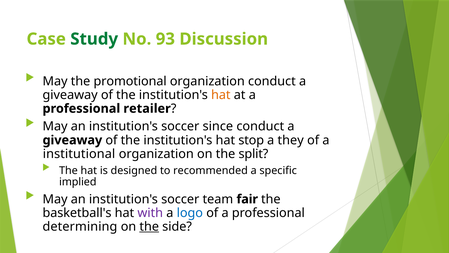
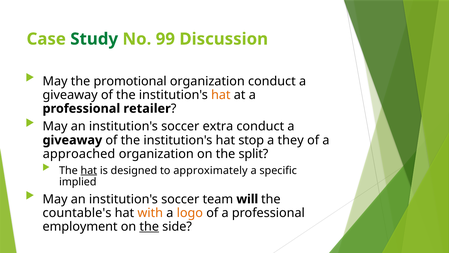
93: 93 -> 99
since: since -> extra
institutional: institutional -> approached
hat at (89, 170) underline: none -> present
recommended: recommended -> approximately
fair: fair -> will
basketball's: basketball's -> countable's
with colour: purple -> orange
logo colour: blue -> orange
determining: determining -> employment
